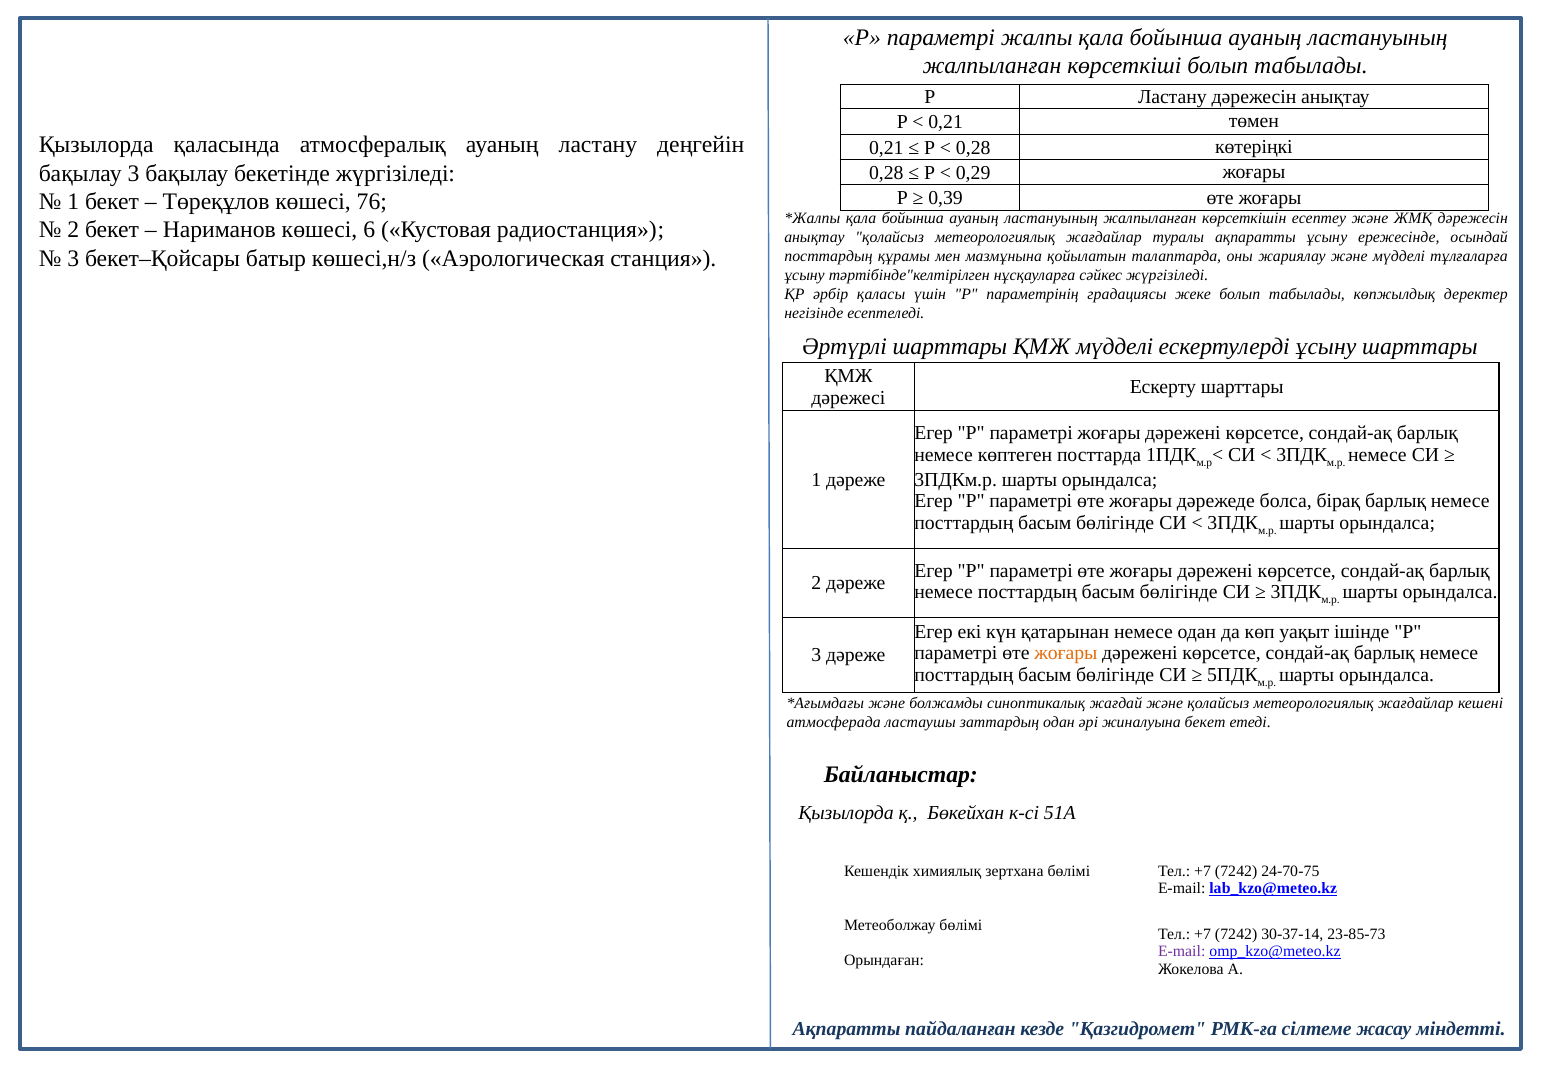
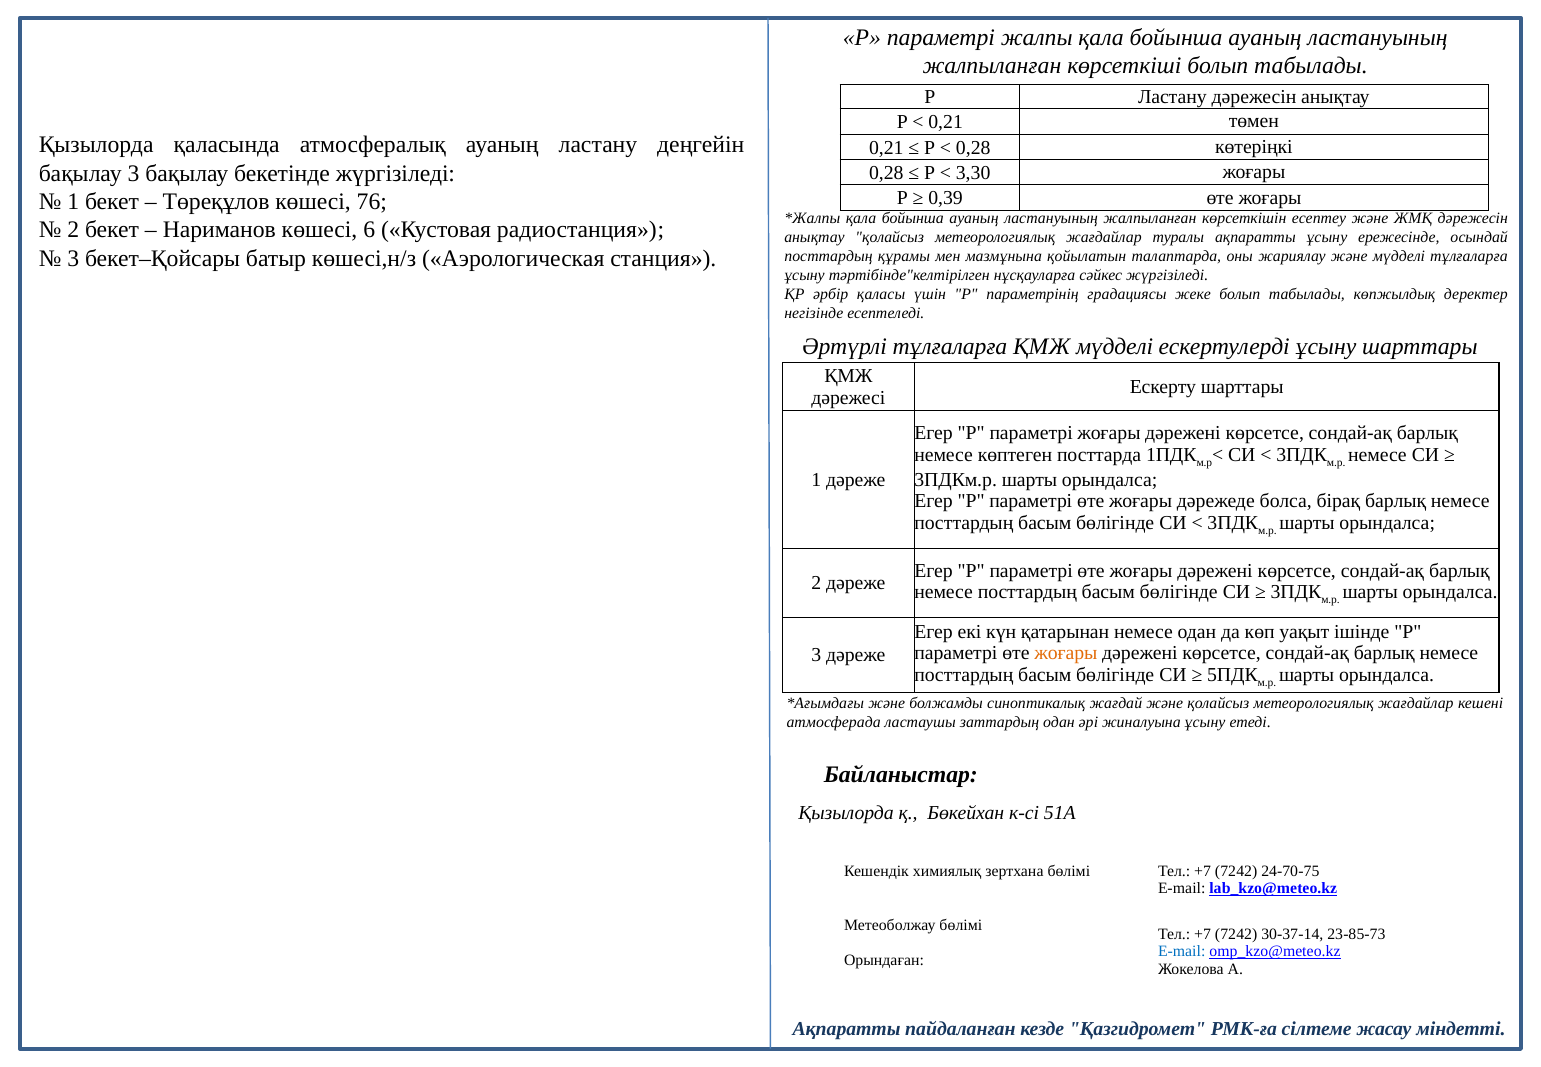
0,29: 0,29 -> 3,30
Әртүрлі шарттары: шарттары -> тұлғаларға
жиналуына бекет: бекет -> ұсыну
E-mail at (1182, 951) colour: purple -> blue
